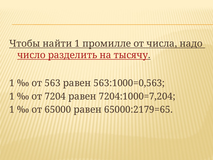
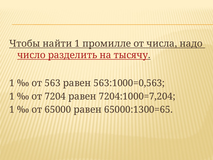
65000:2179=65: 65000:2179=65 -> 65000:1300=65
